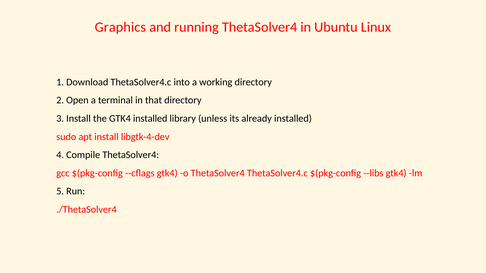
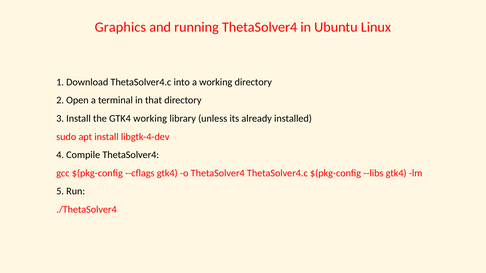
GTK4 installed: installed -> working
